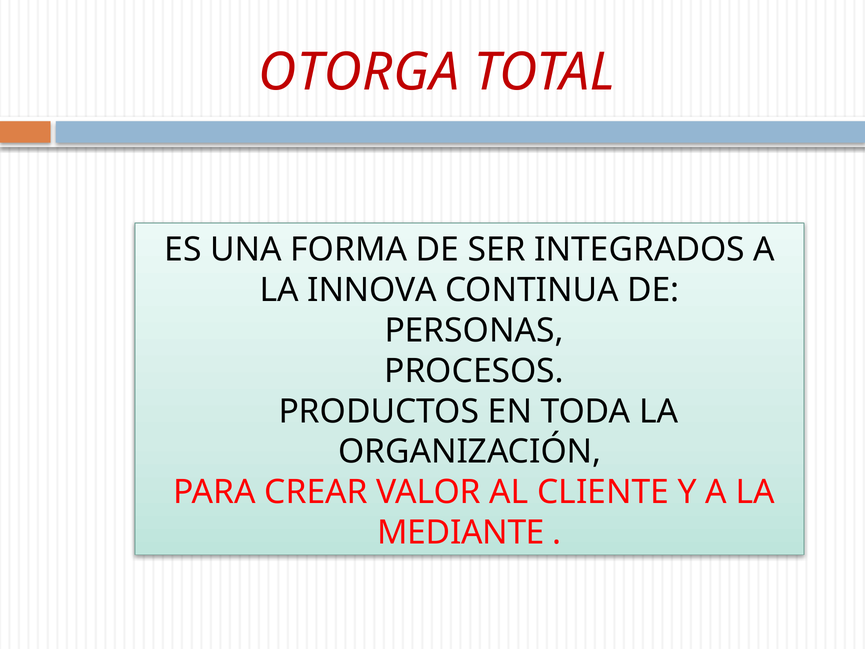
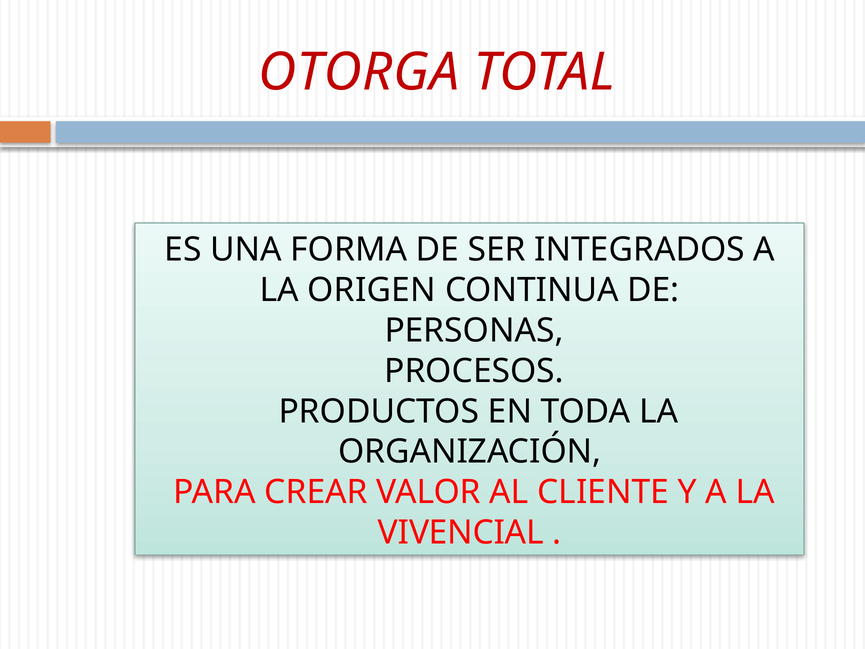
INNOVA: INNOVA -> ORIGEN
MEDIANTE: MEDIANTE -> VIVENCIAL
